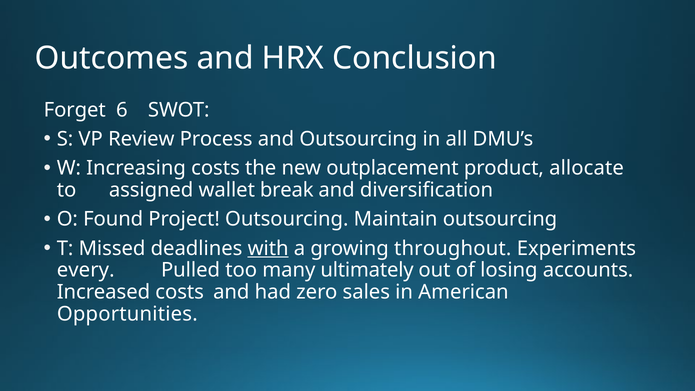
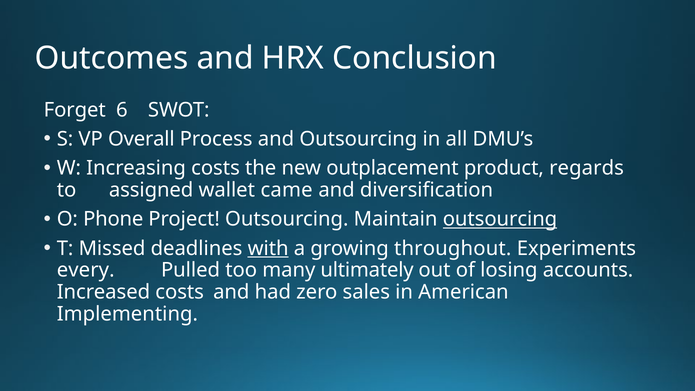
Review: Review -> Overall
allocate: allocate -> regards
break: break -> came
Found: Found -> Phone
outsourcing at (500, 219) underline: none -> present
Opportunities: Opportunities -> Implementing
